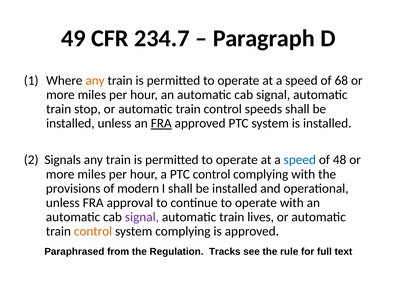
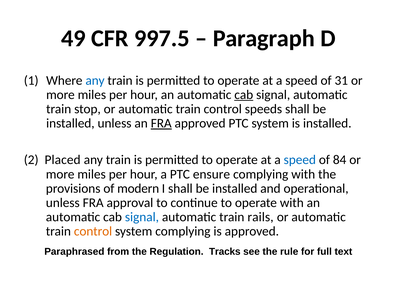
234.7: 234.7 -> 997.5
any at (95, 80) colour: orange -> blue
68: 68 -> 31
cab at (244, 95) underline: none -> present
Signals: Signals -> Placed
48: 48 -> 84
PTC control: control -> ensure
signal at (142, 217) colour: purple -> blue
lives: lives -> rails
